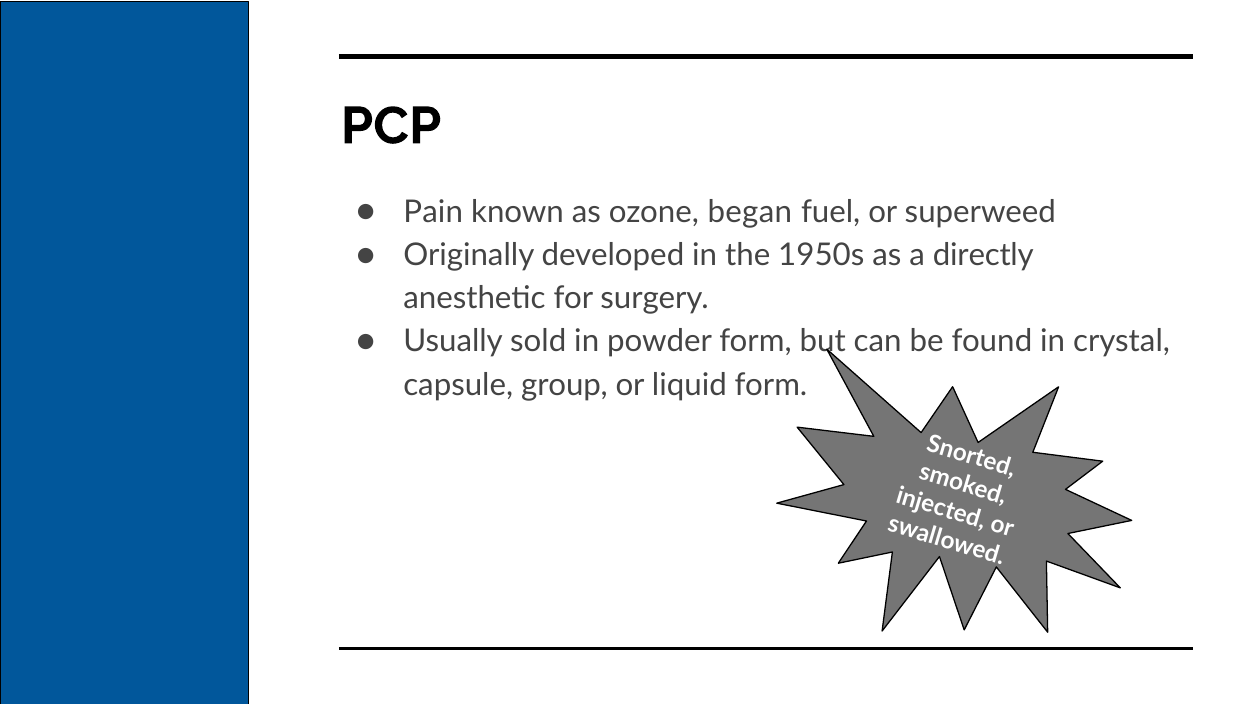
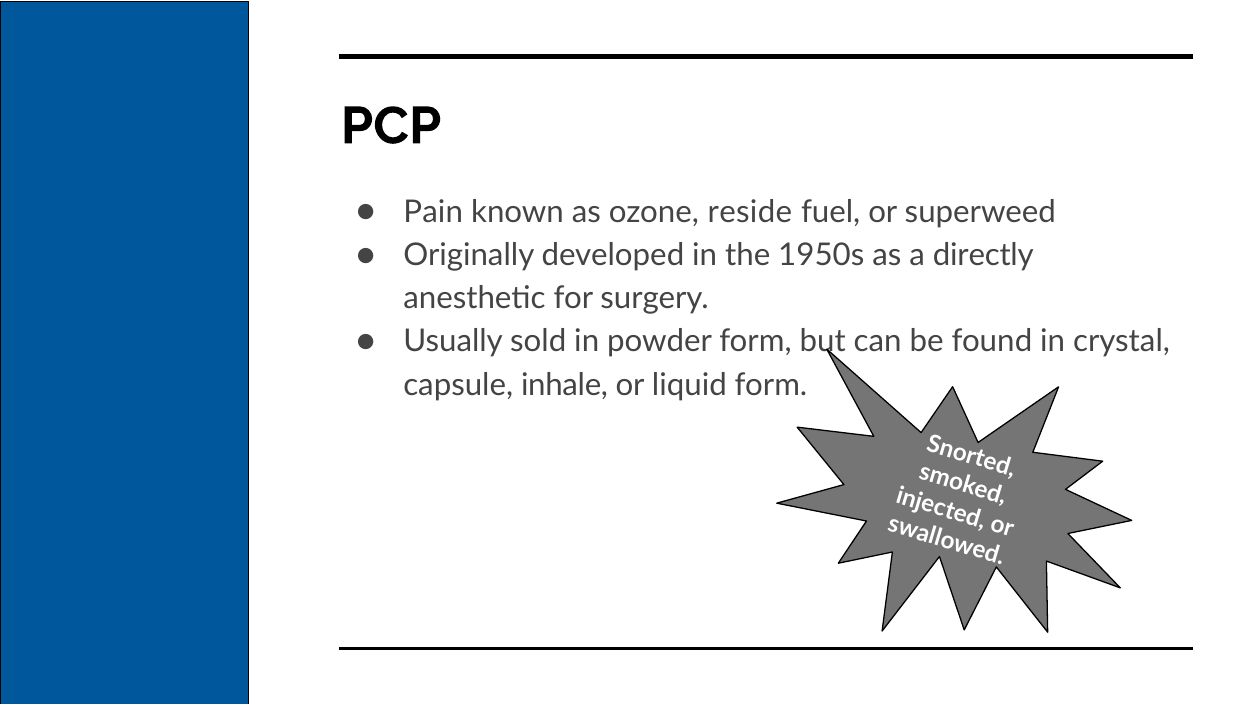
began: began -> reside
group: group -> inhale
